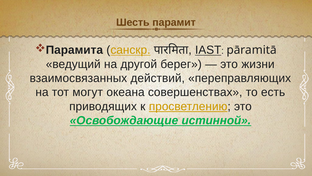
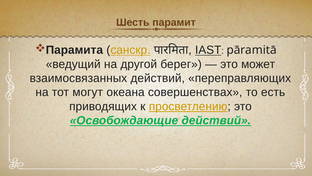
жизни: жизни -> может
Освобождающие истинной: истинной -> действий
